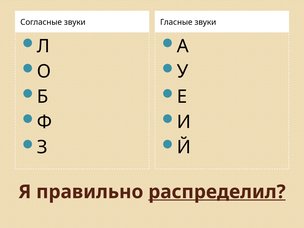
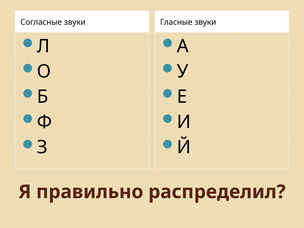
распределил underline: present -> none
